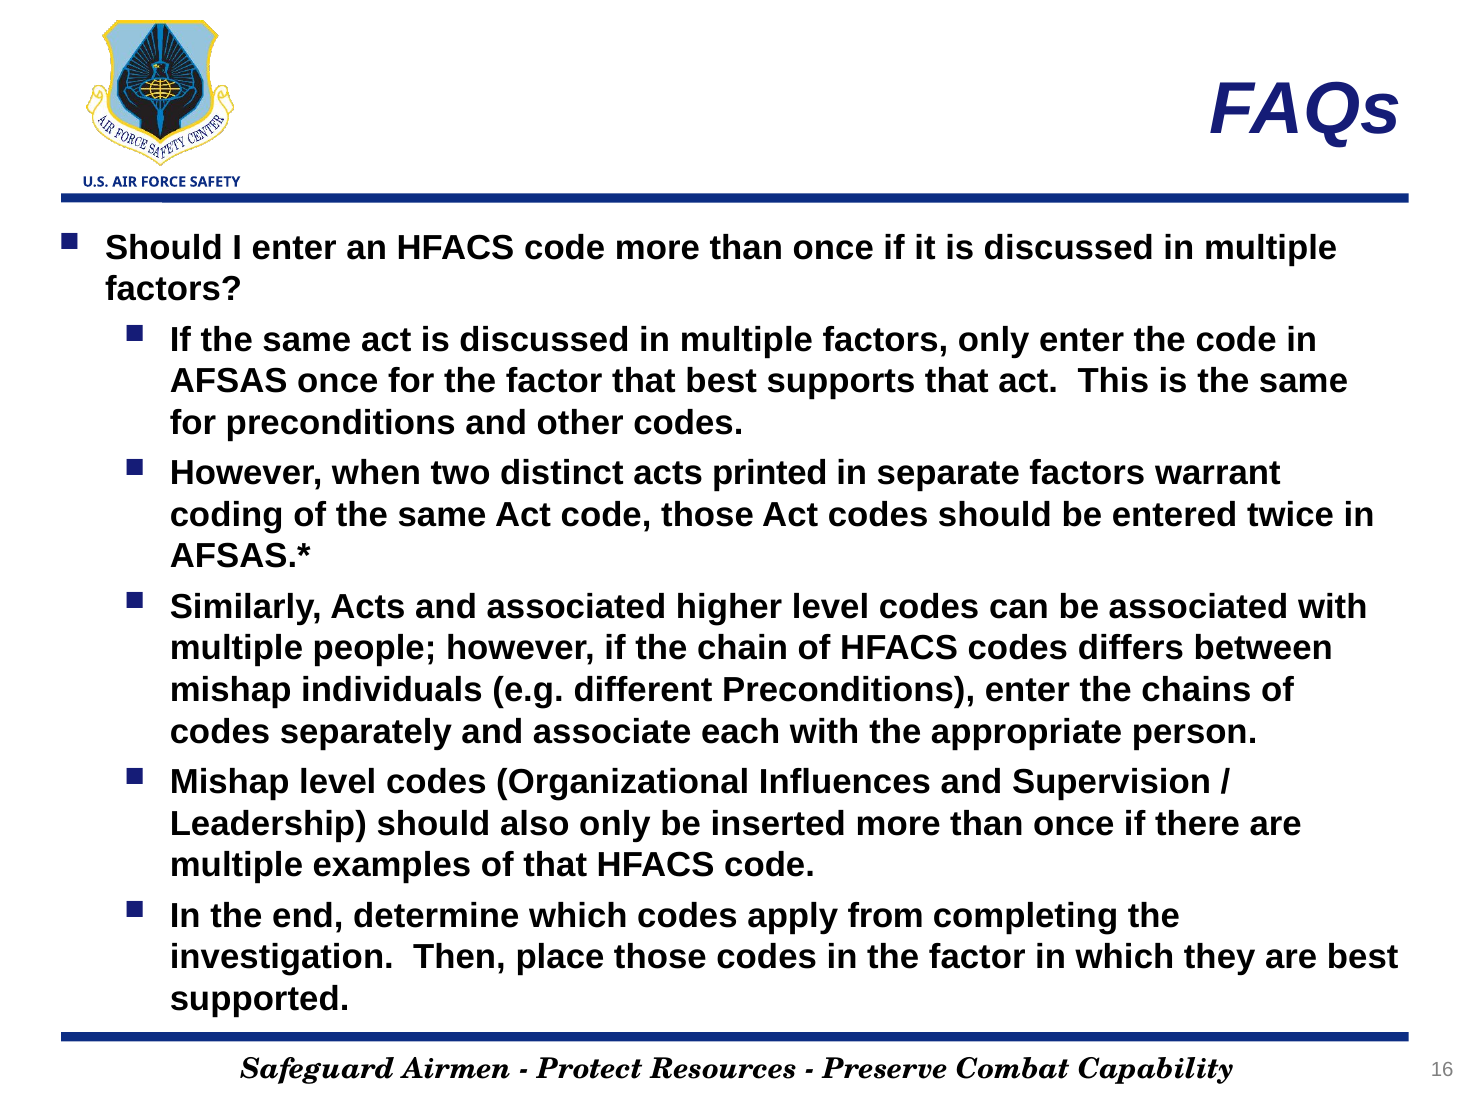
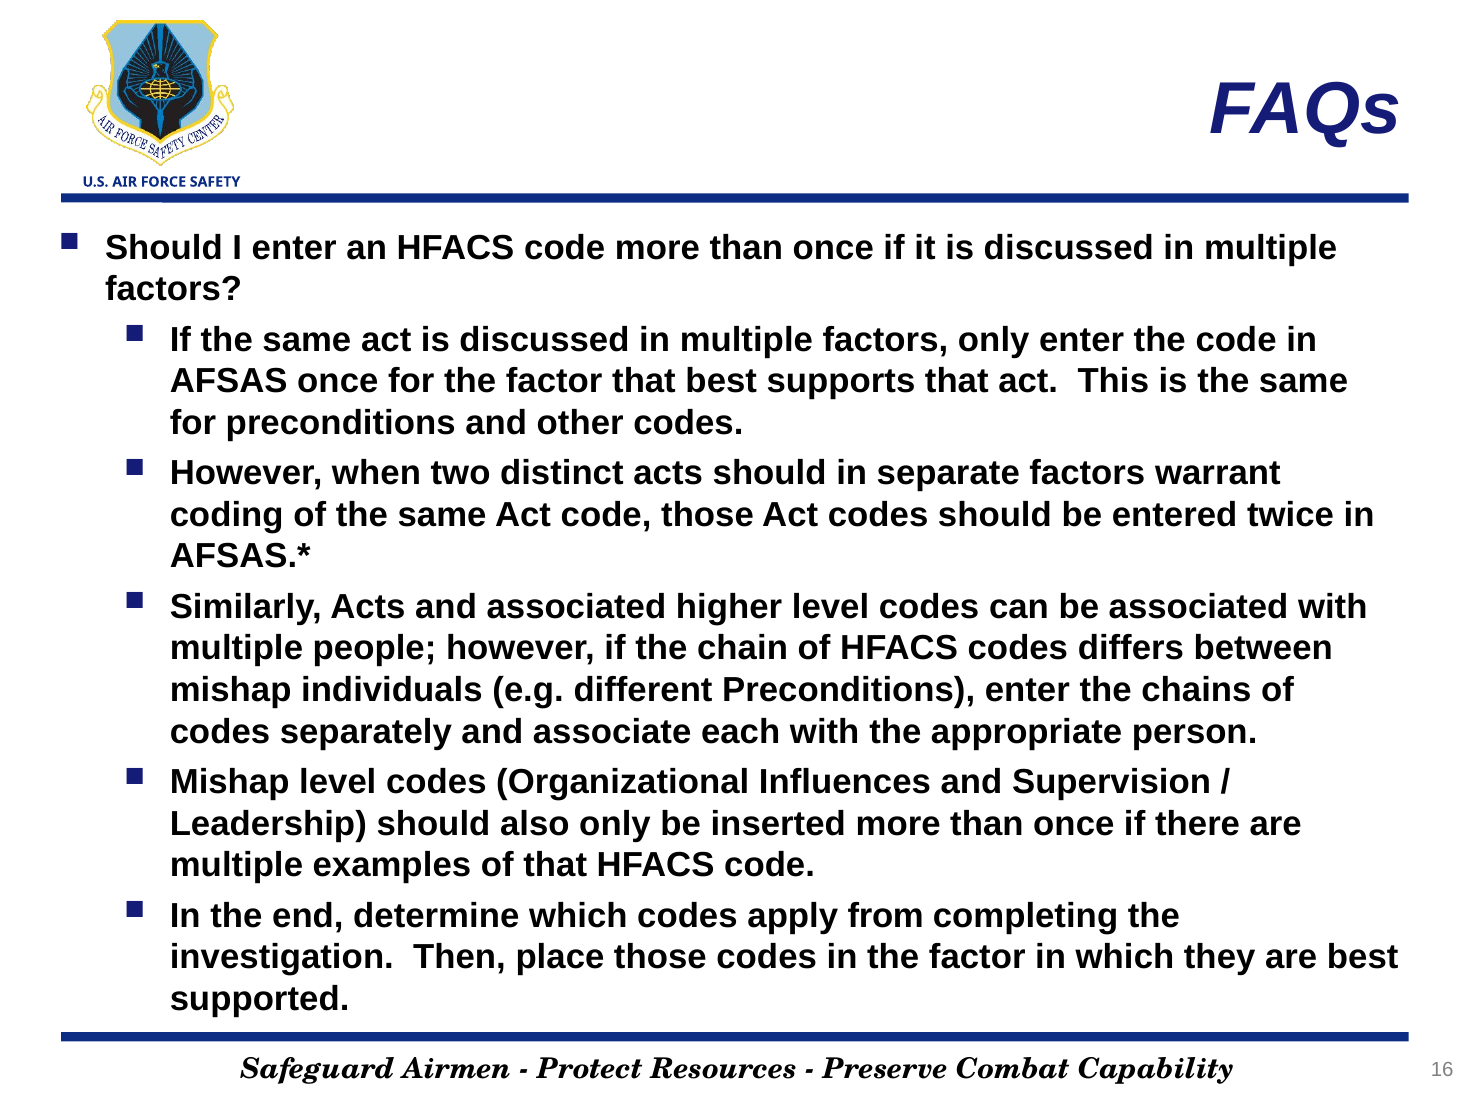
acts printed: printed -> should
